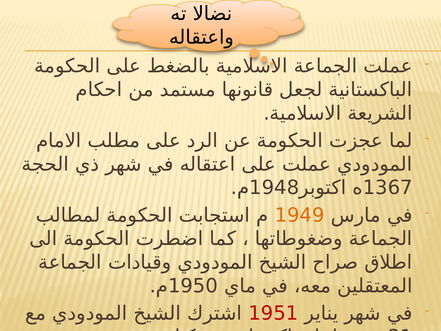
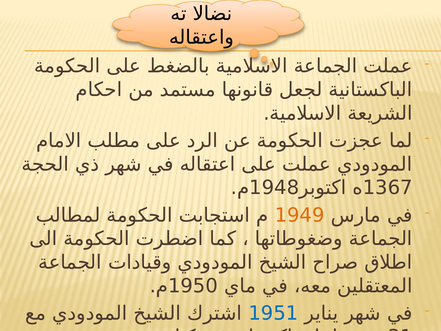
1951 colour: red -> blue
